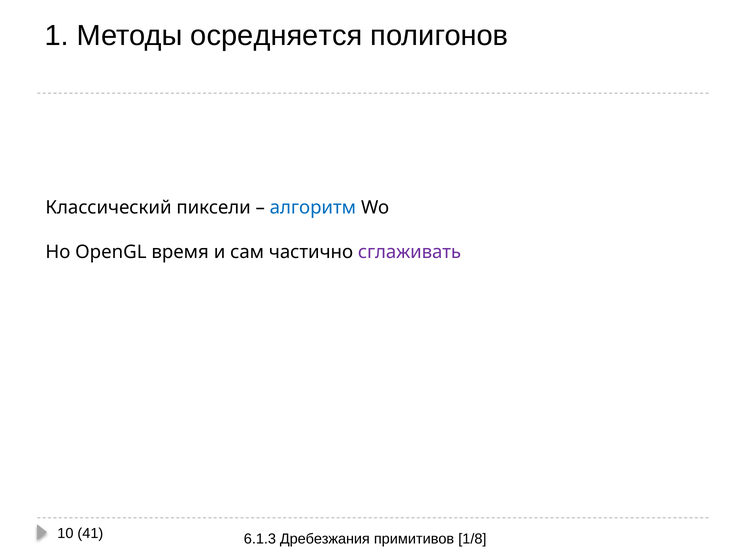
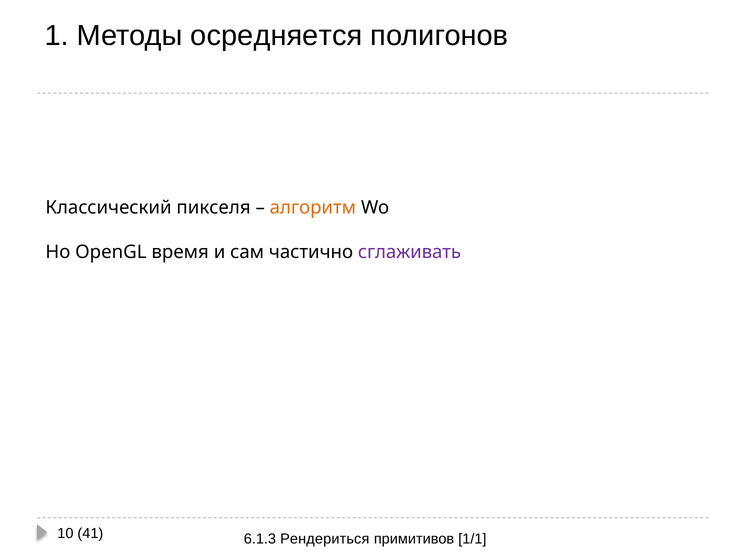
пиксели: пиксели -> пикселя
алгоритм colour: blue -> orange
Дребезжания: Дребезжания -> Рендериться
1/8: 1/8 -> 1/1
